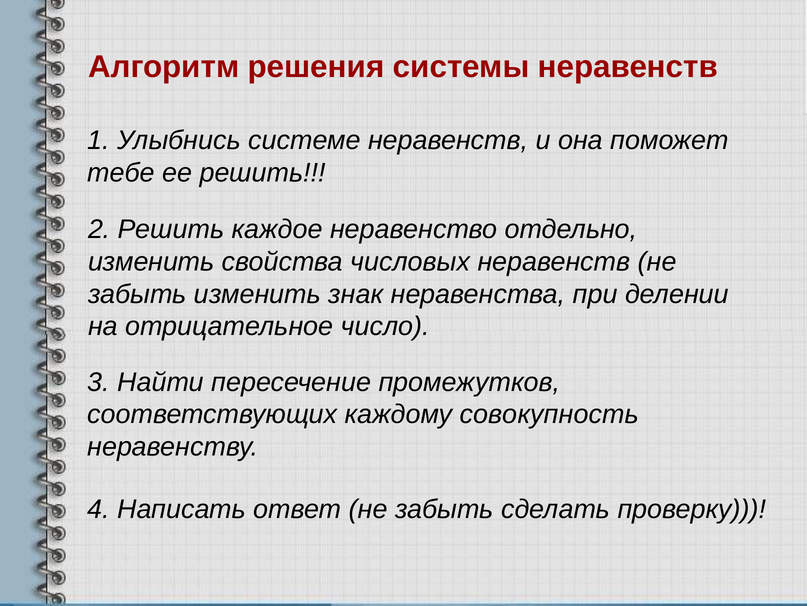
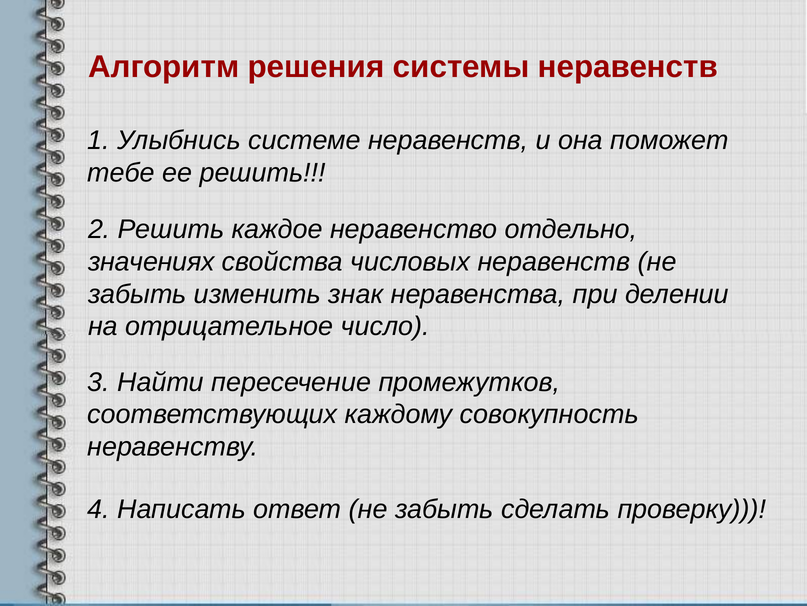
изменить at (151, 262): изменить -> значениях
